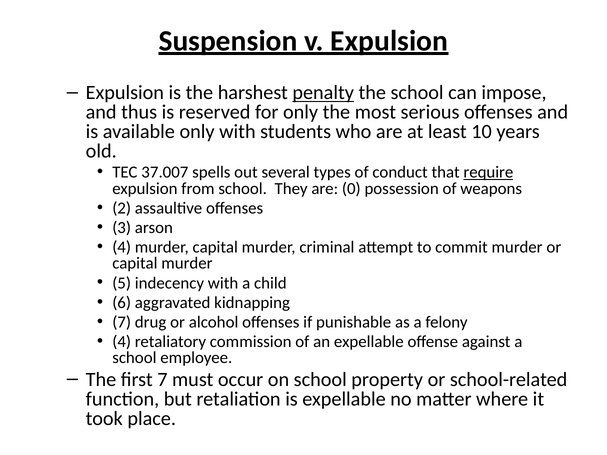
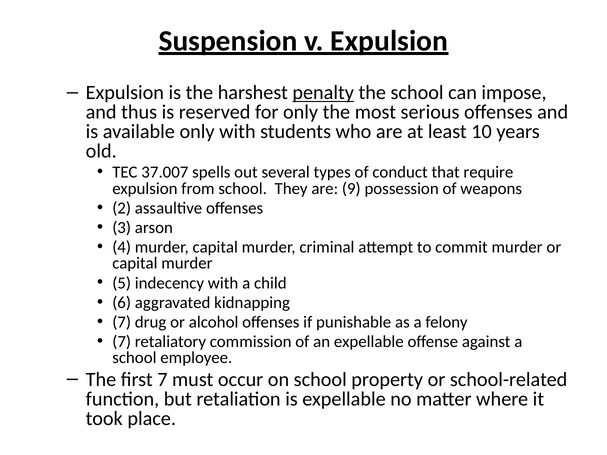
require underline: present -> none
0: 0 -> 9
4 at (122, 342): 4 -> 7
